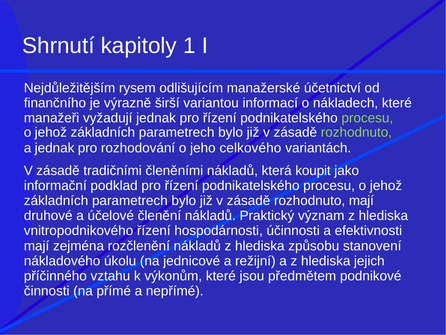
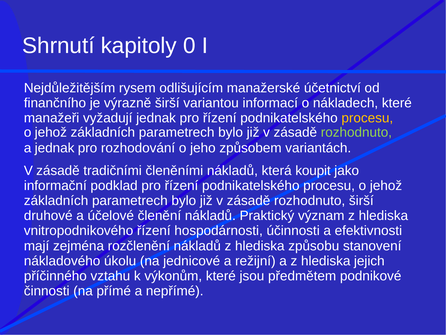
1: 1 -> 0
procesu at (367, 118) colour: light green -> yellow
celkového: celkového -> způsobem
rozhodnuto mají: mají -> širší
